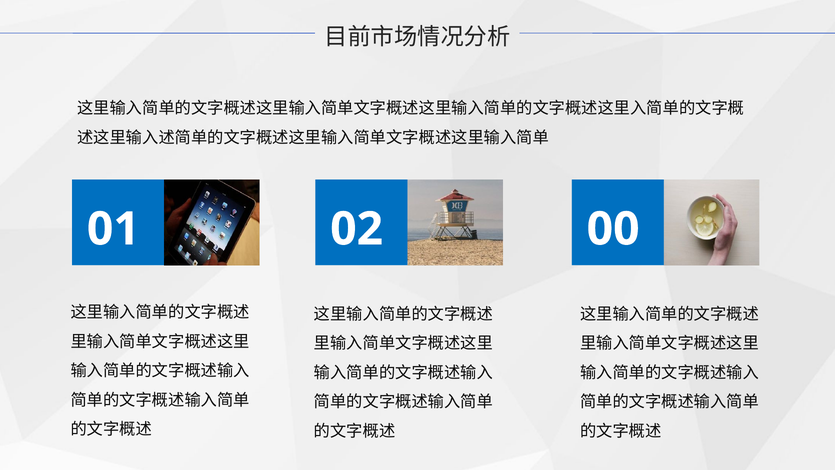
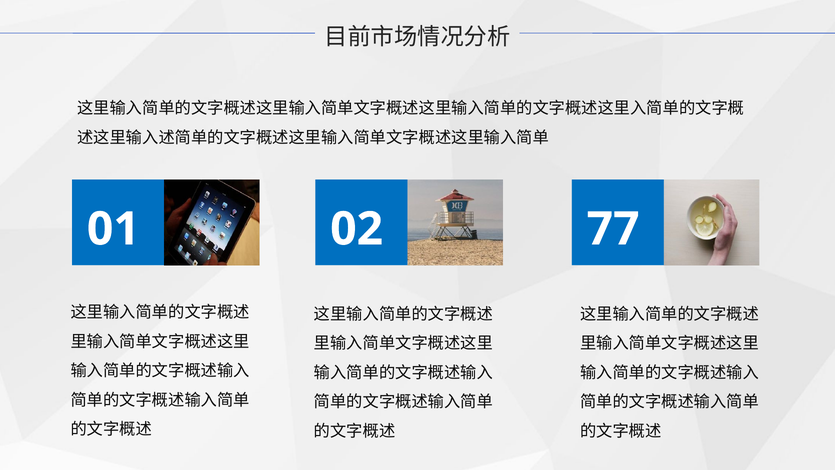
00: 00 -> 77
